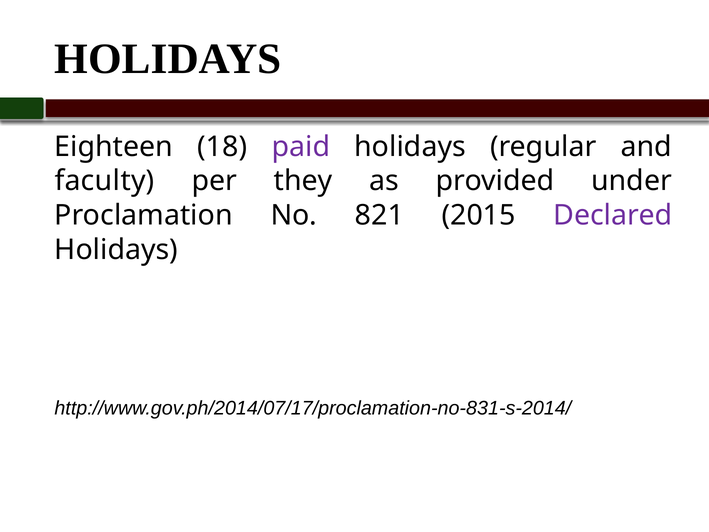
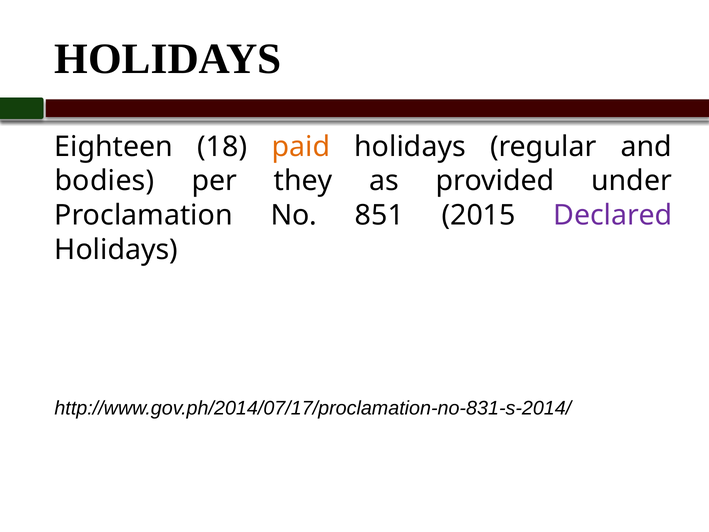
paid colour: purple -> orange
faculty: faculty -> bodies
821: 821 -> 851
